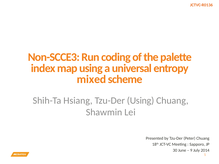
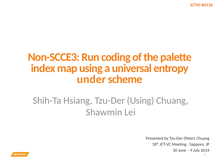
mixed: mixed -> under
